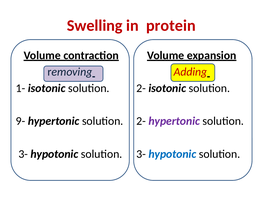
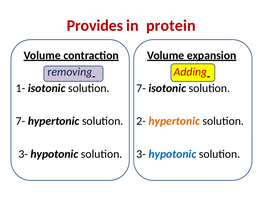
Swelling: Swelling -> Provides
2- at (141, 88): 2- -> 7-
9- at (21, 121): 9- -> 7-
hypertonic at (174, 121) colour: purple -> orange
